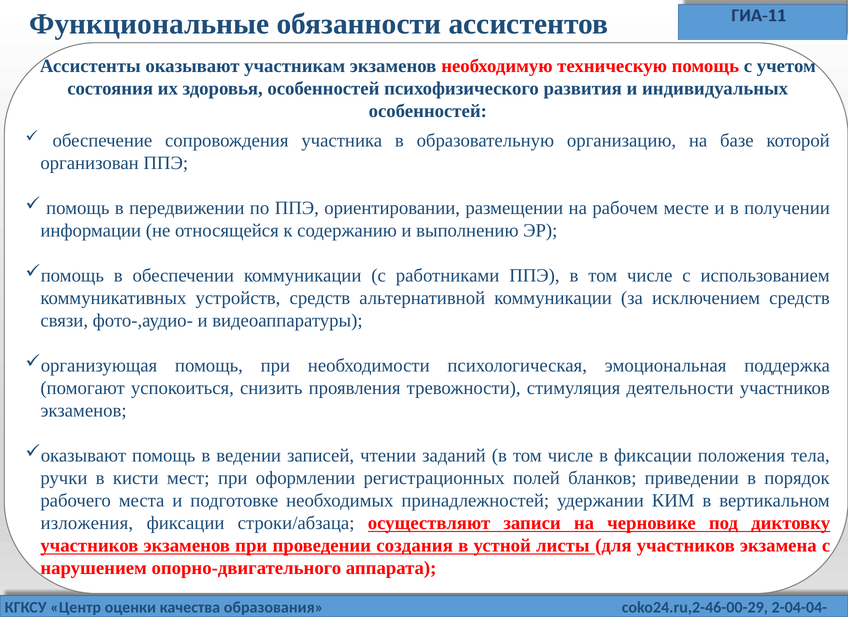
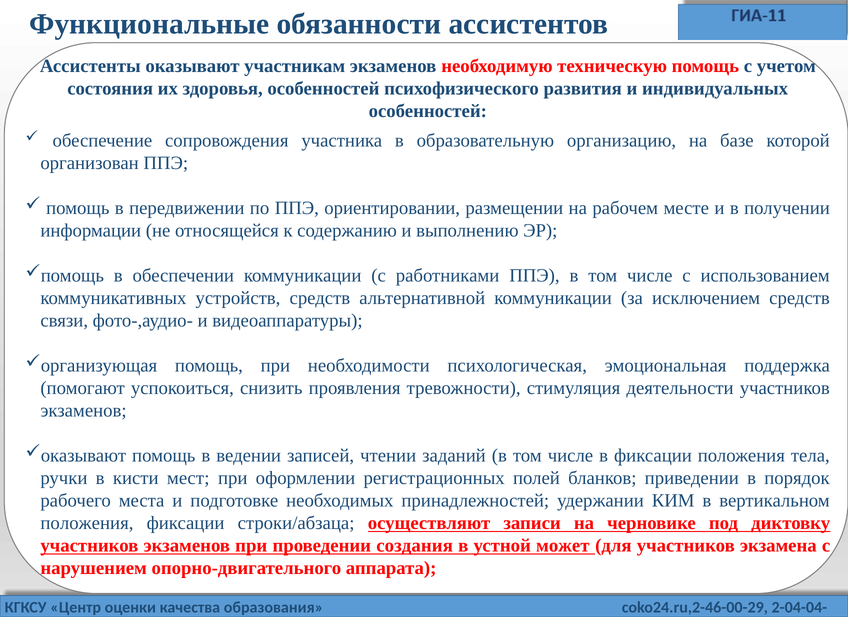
изложения at (87, 523): изложения -> положения
листы: листы -> может
